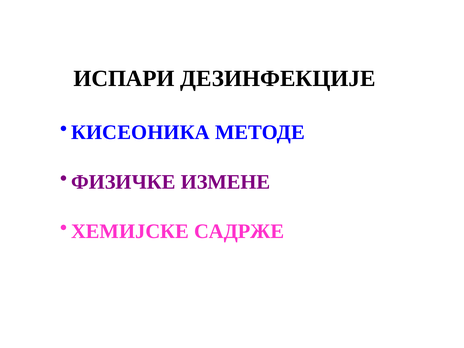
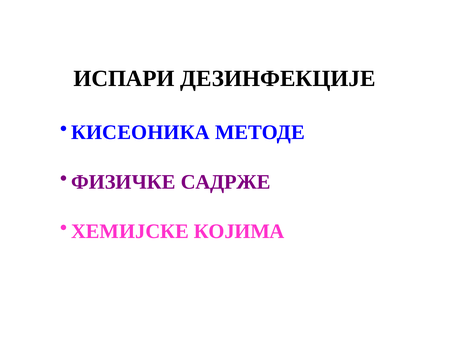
ИЗМЕНЕ: ИЗМЕНЕ -> САДРЖЕ
САДРЖЕ: САДРЖЕ -> КОЈИМА
